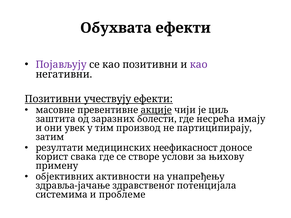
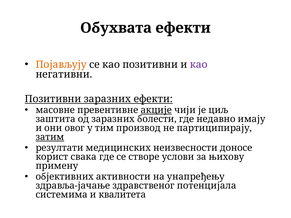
Појављују colour: purple -> orange
Позитивни учествују: учествују -> заразних
несрећа: несрећа -> недавно
увек: увек -> овог
затим underline: none -> present
неефикасност: неефикасност -> неизвесности
проблеме: проблеме -> квалитета
